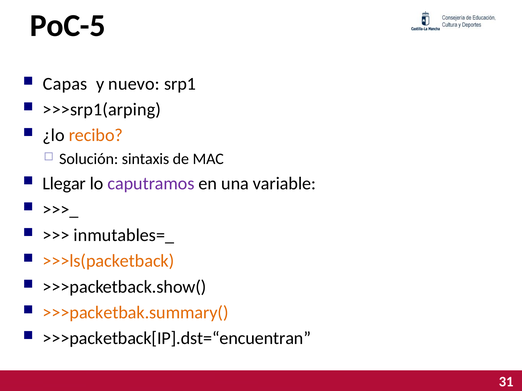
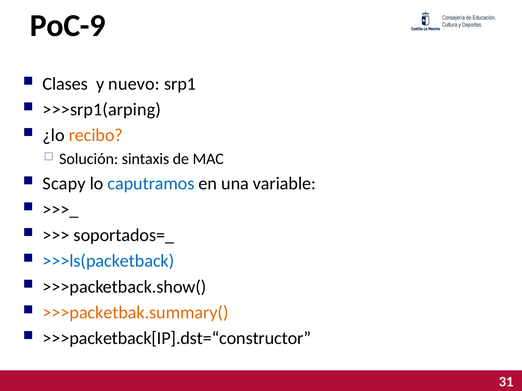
PoC-5: PoC-5 -> PoC-9
Capas: Capas -> Clases
Llegar: Llegar -> Scapy
caputramos colour: purple -> blue
inmutables=_: inmutables=_ -> soportados=_
>>>ls(packetback colour: orange -> blue
>>>packetback[IP].dst=“encuentran: >>>packetback[IP].dst=“encuentran -> >>>packetback[IP].dst=“constructor
